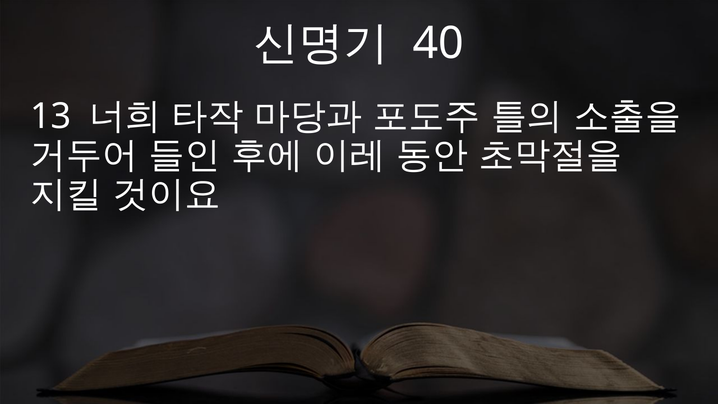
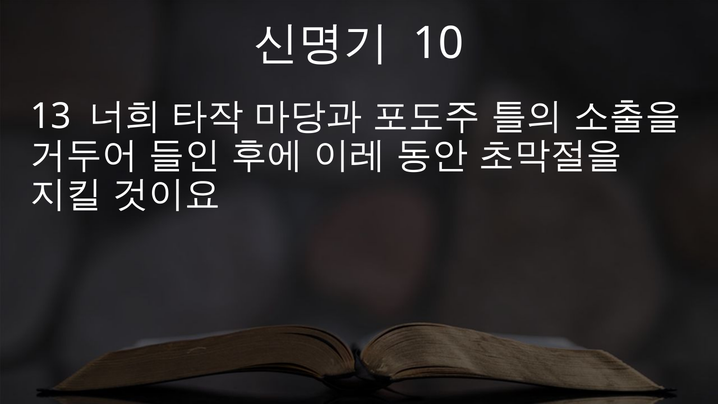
40: 40 -> 10
